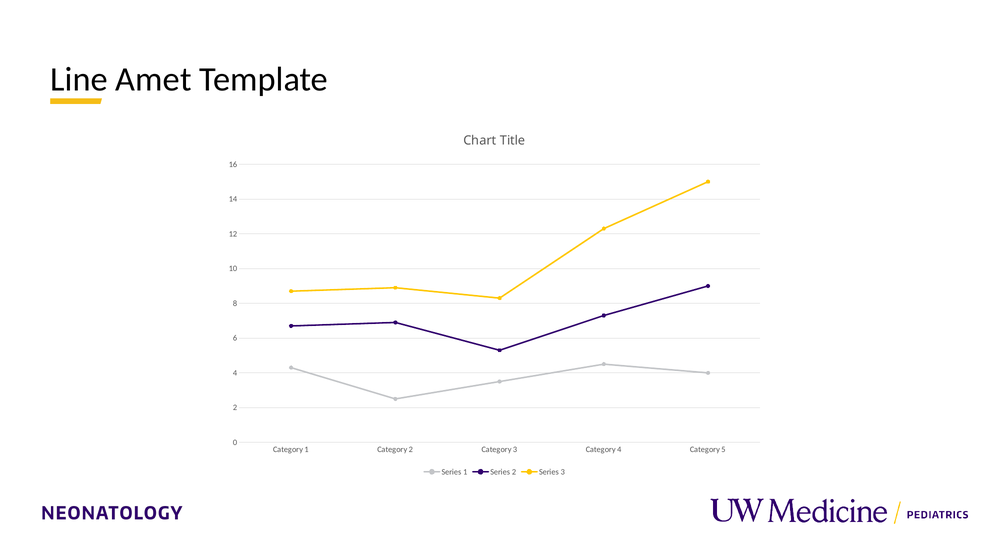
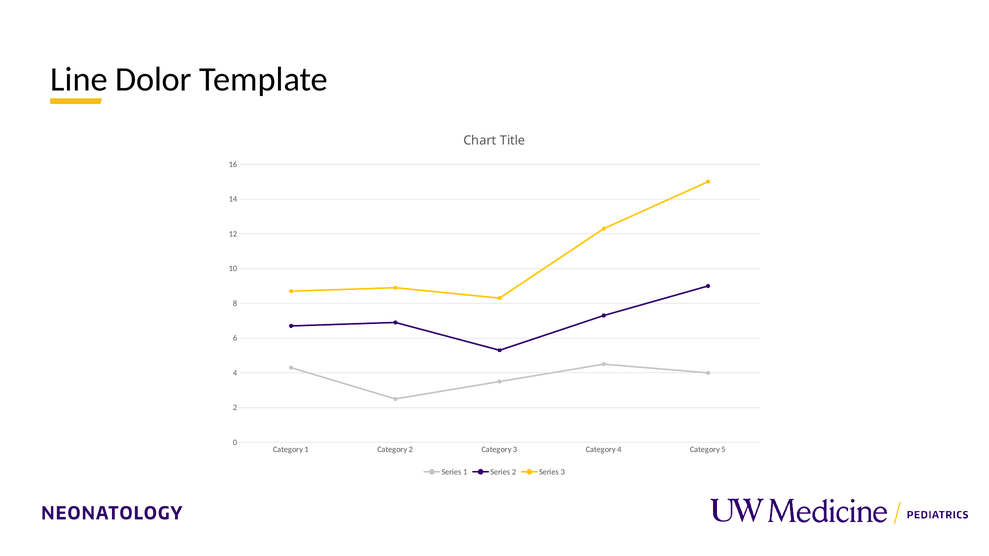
Amet: Amet -> Dolor
